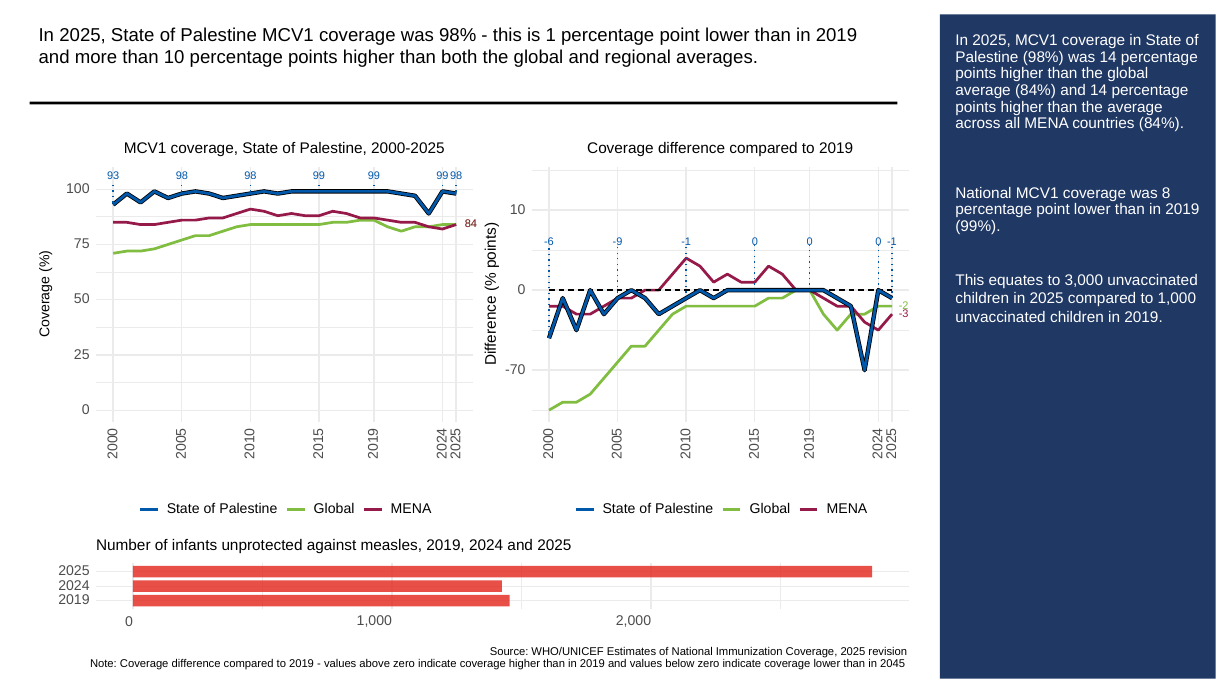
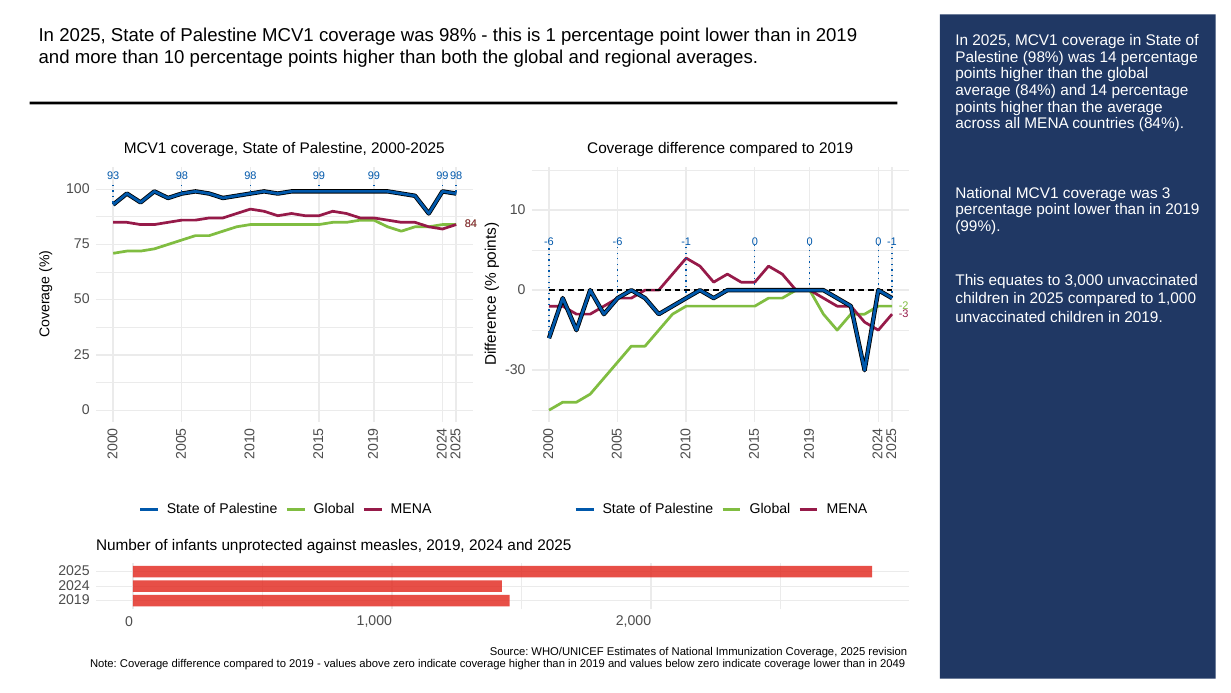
8: 8 -> 3
-6 -9: -9 -> -6
-70: -70 -> -30
2045: 2045 -> 2049
